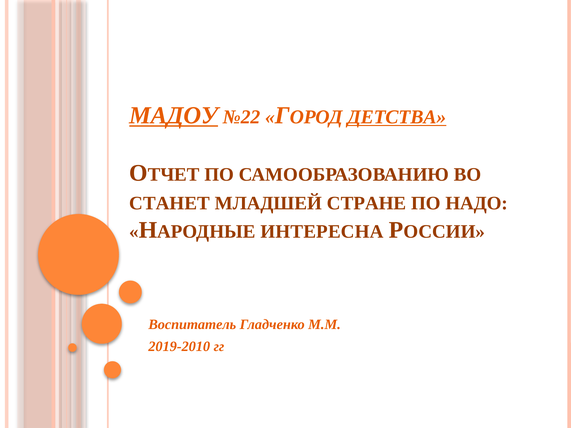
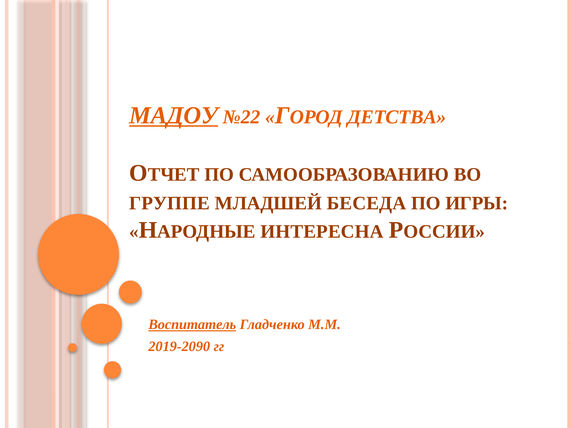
ДЕТСТВА underline: present -> none
СТАНЕТ: СТАНЕТ -> ГРУППЕ
СТРАНЕ: СТРАНЕ -> БЕСЕДА
НАДО: НАДО -> ИГРЫ
Воспитатель underline: none -> present
2019-2010: 2019-2010 -> 2019-2090
